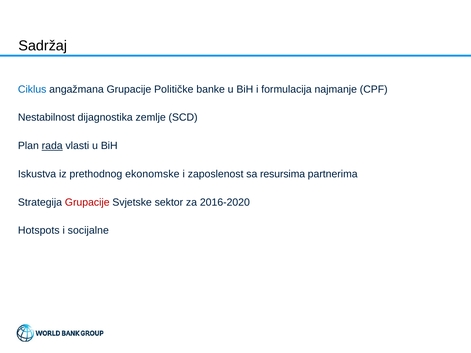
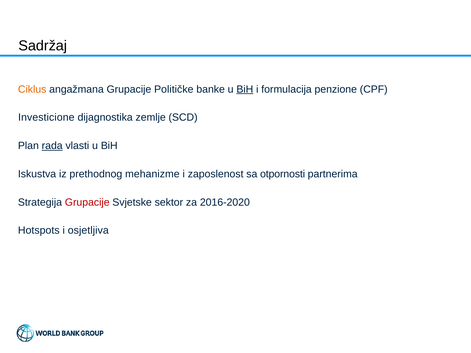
Ciklus colour: blue -> orange
BiH at (245, 89) underline: none -> present
najmanje: najmanje -> penzione
Nestabilnost: Nestabilnost -> Investicione
ekonomske: ekonomske -> mehanizme
resursima: resursima -> otpornosti
socijalne: socijalne -> osjetljiva
